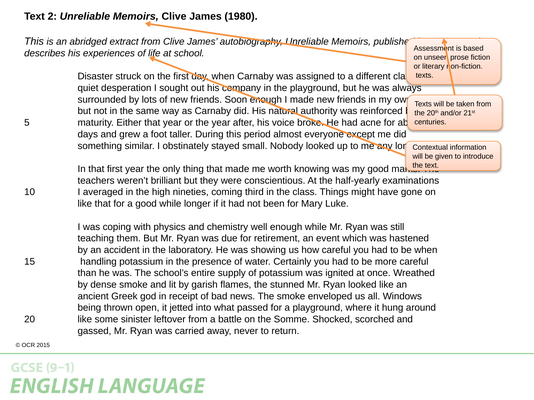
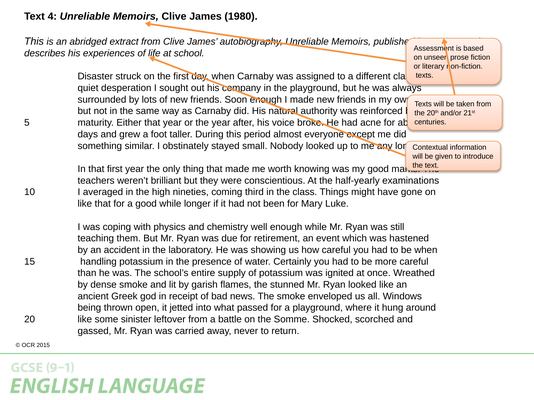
2: 2 -> 4
